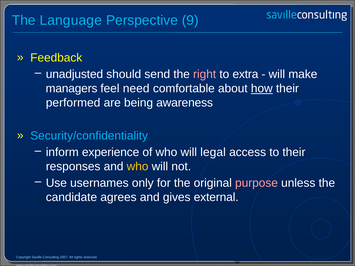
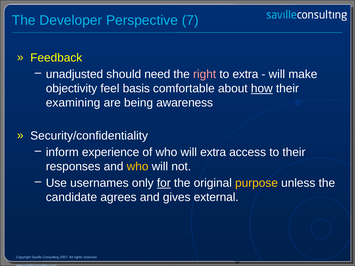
Language: Language -> Developer
9: 9 -> 7
send: send -> need
managers: managers -> objectivity
need: need -> basis
performed: performed -> examining
Security/confidentiality colour: light blue -> white
will legal: legal -> extra
for underline: none -> present
purpose colour: pink -> yellow
